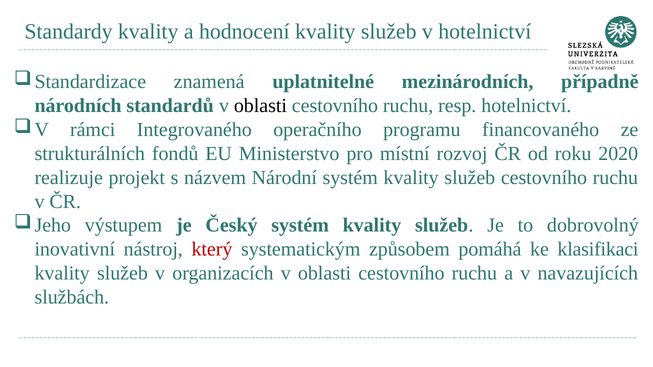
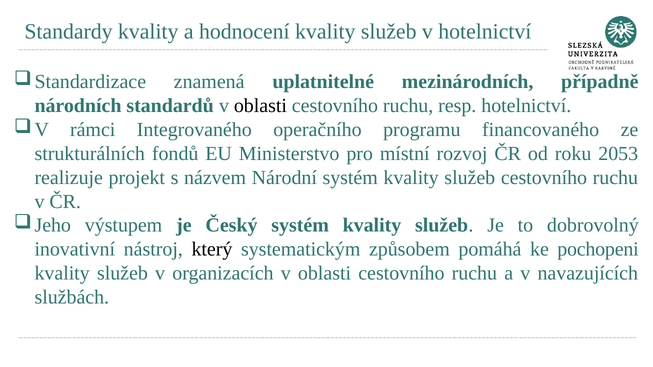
2020: 2020 -> 2053
který colour: red -> black
klasifikaci: klasifikaci -> pochopeni
